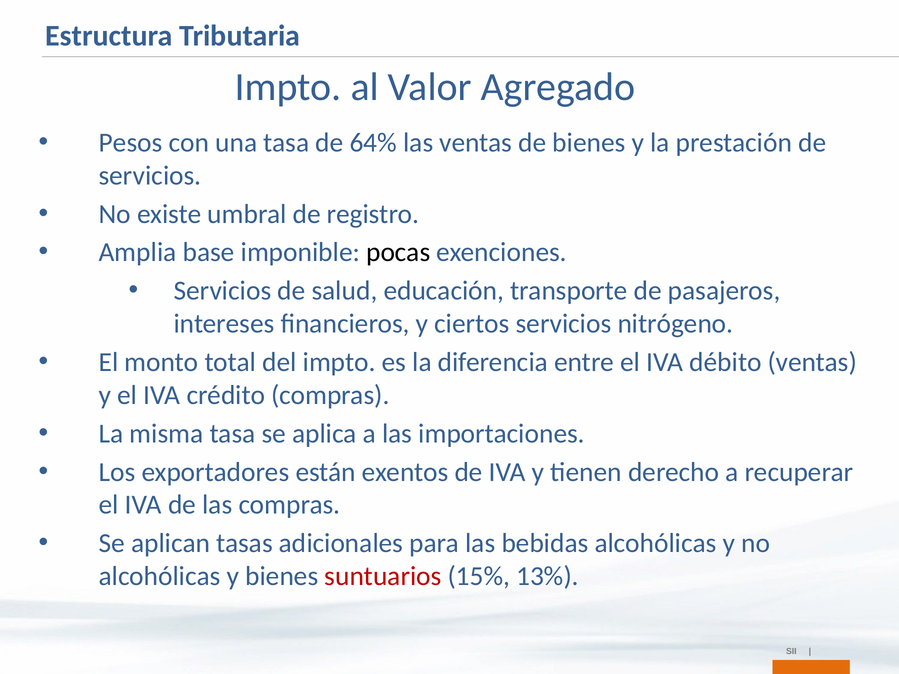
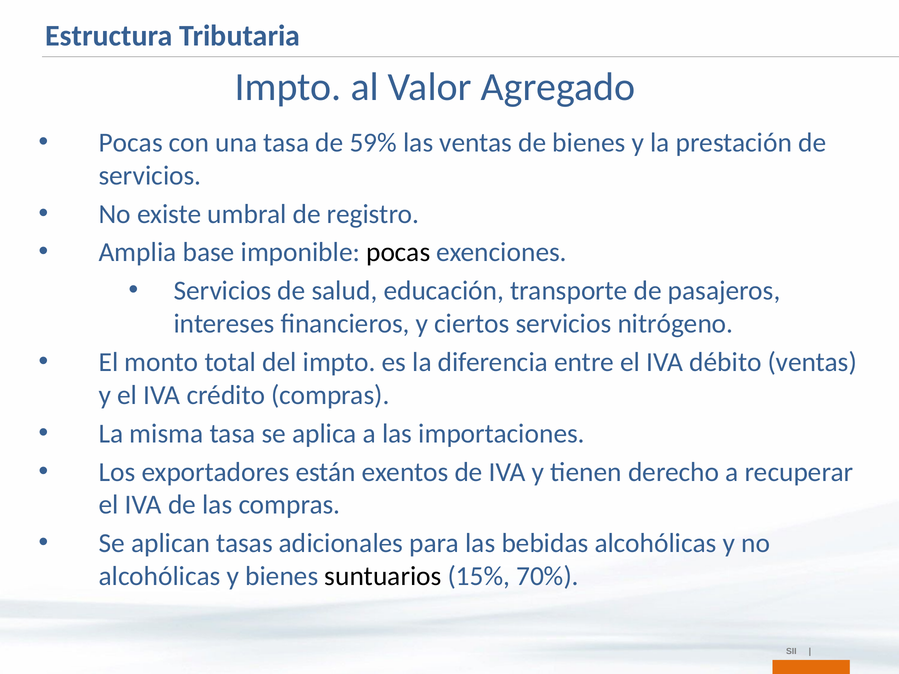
Pesos at (131, 143): Pesos -> Pocas
64%: 64% -> 59%
suntuarios colour: red -> black
13%: 13% -> 70%
